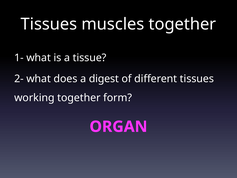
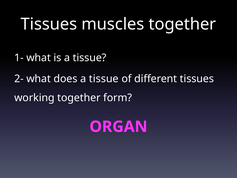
does a digest: digest -> tissue
